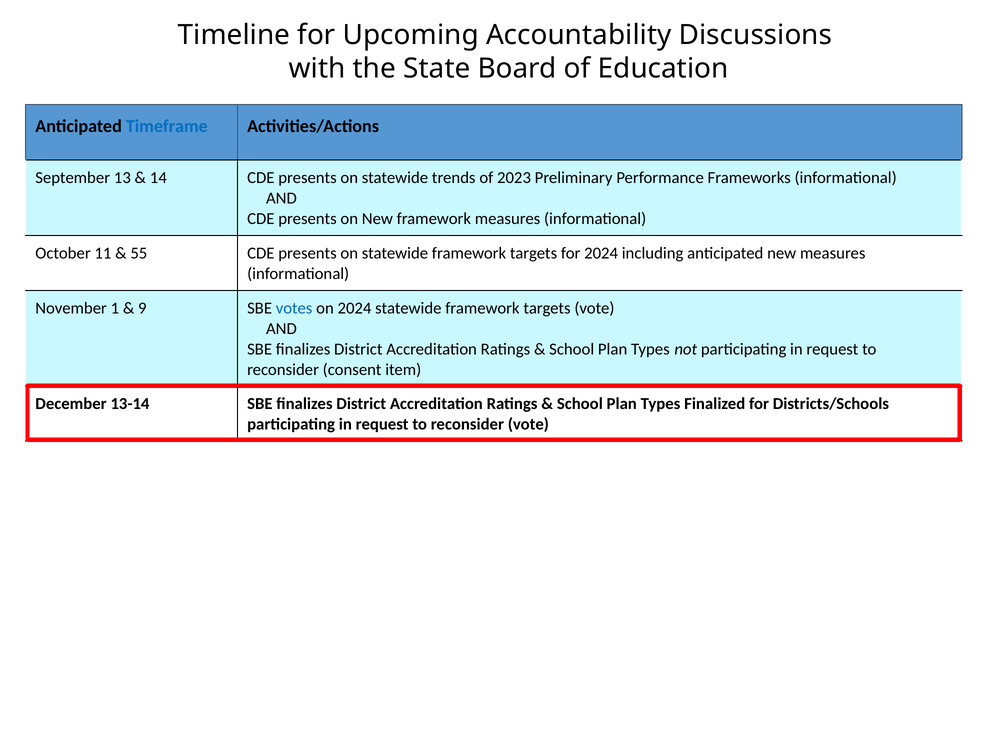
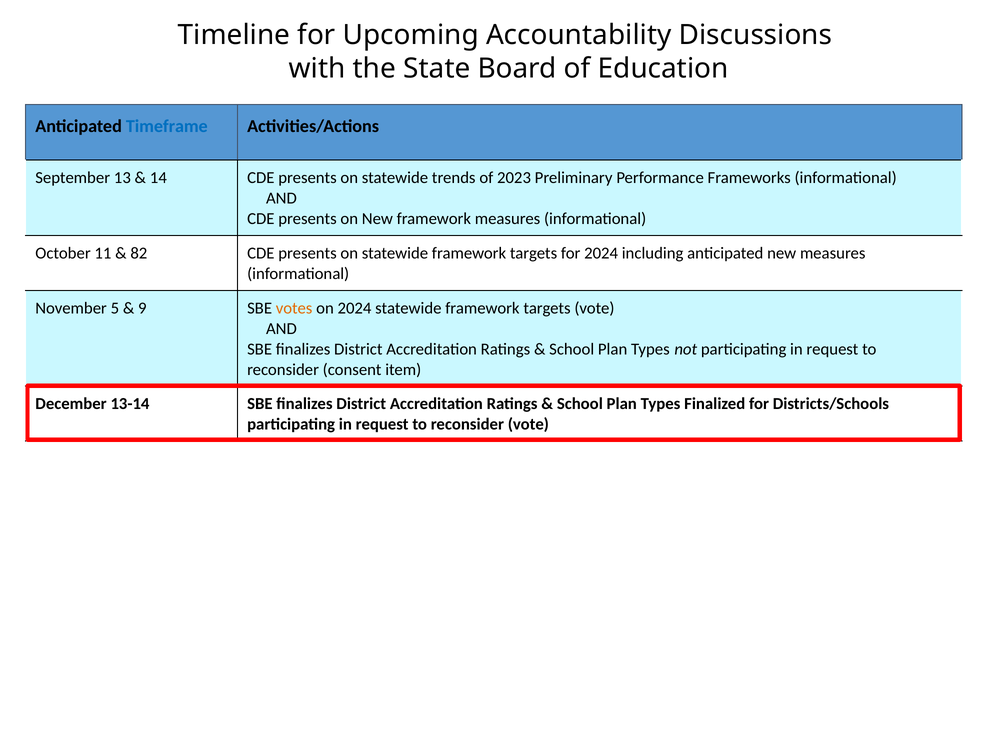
55: 55 -> 82
1: 1 -> 5
votes colour: blue -> orange
